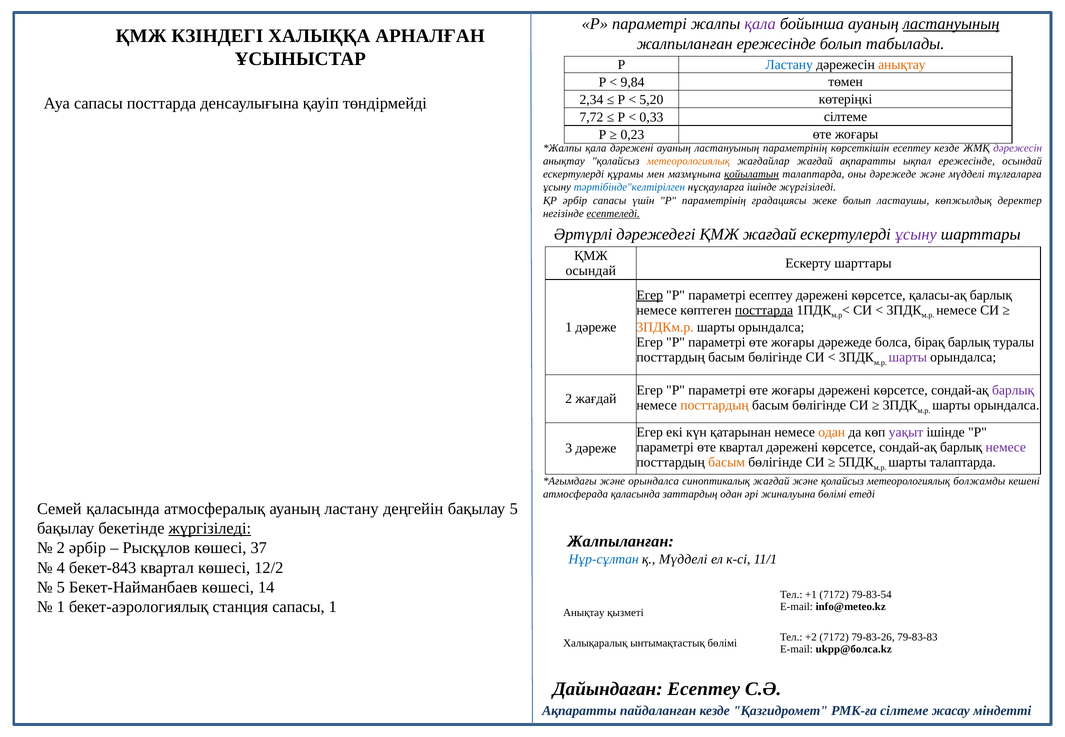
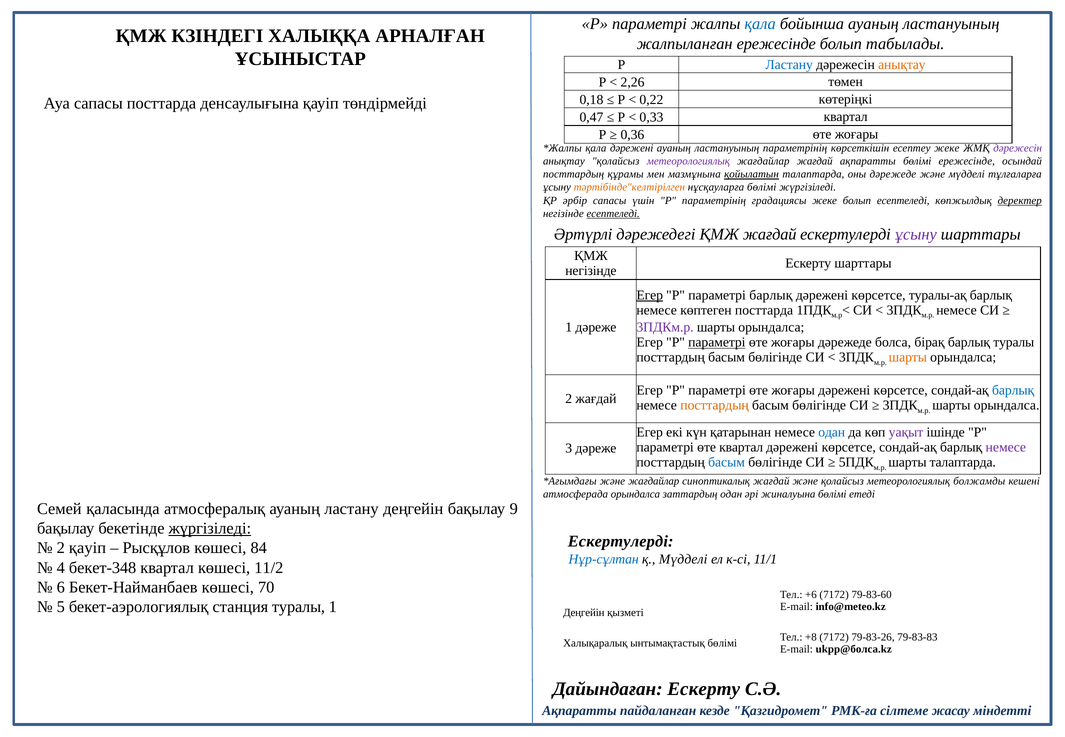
қала at (760, 24) colour: purple -> blue
ластануының at (951, 24) underline: present -> none
9,84: 9,84 -> 2,26
2,34: 2,34 -> 0,18
5,20: 5,20 -> 0,22
7,72: 7,72 -> 0,47
0,33 сілтеме: сілтеме -> квартал
0,23: 0,23 -> 0,36
есептеу кезде: кезде -> жеке
метеорологиялық at (688, 161) colour: orange -> purple
ақпаратты ықпал: ықпал -> бөлімі
ескертулерді at (574, 174): ескертулерді -> посттардың
тәртібінде"келтірілген colour: blue -> orange
нұсқауларға ішінде: ішінде -> бөлімі
болып ластаушы: ластаушы -> есептеледі
деректер underline: none -> present
осындай at (591, 271): осындай -> негізінде
параметрі есептеу: есептеу -> барлық
қаласы-ақ: қаласы-ақ -> туралы-ақ
посттарда at (764, 310) underline: present -> none
3ПДКм.р colour: orange -> purple
параметрі at (717, 342) underline: none -> present
шарты at (908, 358) colour: purple -> orange
барлық at (1013, 390) colour: purple -> blue
одан at (832, 432) colour: orange -> blue
басым at (727, 463) colour: orange -> blue
және орындалса: орындалса -> жағдайлар
атмосферада қаласында: қаласында -> орындалса
бақылау 5: 5 -> 9
Жалпыланған at (621, 542): Жалпыланған -> Ескертулерді
2 әрбір: әрбір -> қауіп
37: 37 -> 84
бекет-843: бекет-843 -> бекет-348
12/2: 12/2 -> 11/2
5 at (61, 588): 5 -> 6
14: 14 -> 70
+1: +1 -> +6
79-83-54: 79-83-54 -> 79-83-60
1 at (61, 607): 1 -> 5
станция сапасы: сапасы -> туралы
Анықтау at (584, 613): Анықтау -> Деңгейін
+2: +2 -> +8
Дайындаған Есептеу: Есептеу -> Ескерту
